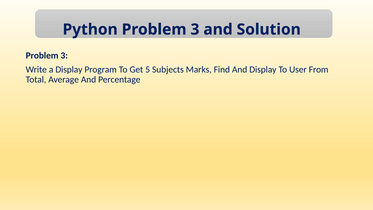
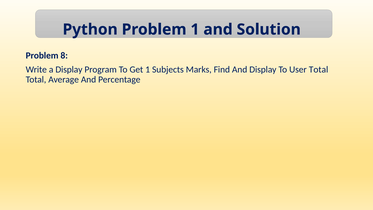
Python Problem 3: 3 -> 1
3 at (64, 55): 3 -> 8
Get 5: 5 -> 1
User From: From -> Total
